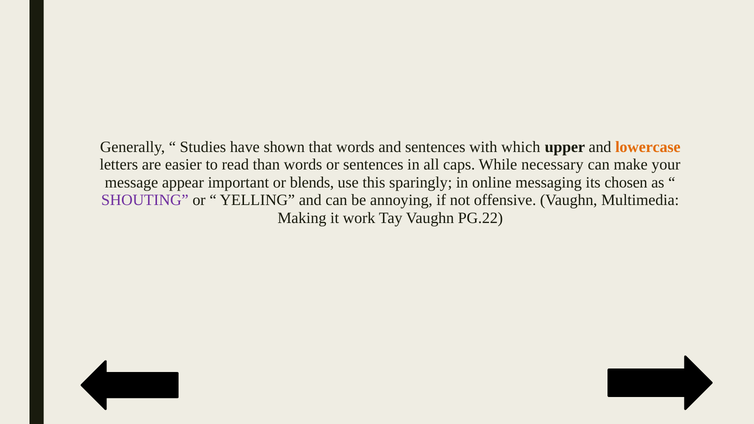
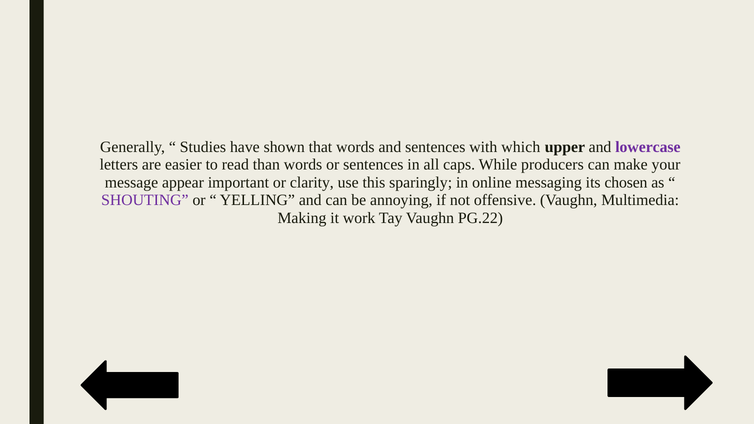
lowercase colour: orange -> purple
necessary: necessary -> producers
blends: blends -> clarity
